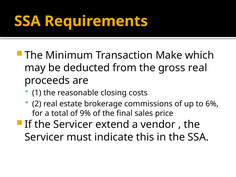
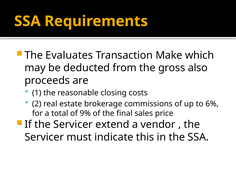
Minimum: Minimum -> Evaluates
gross real: real -> also
